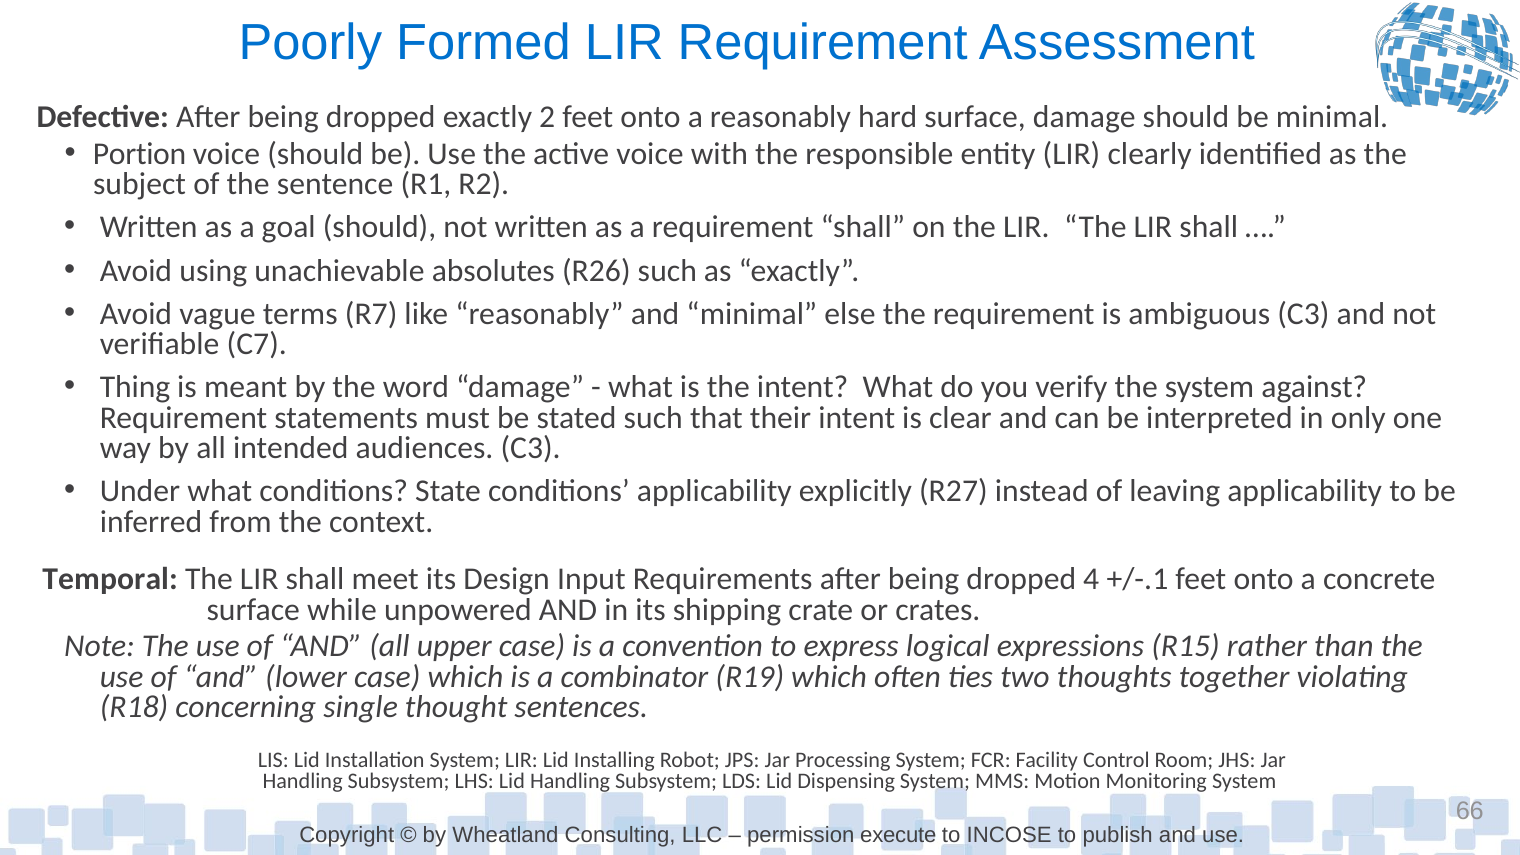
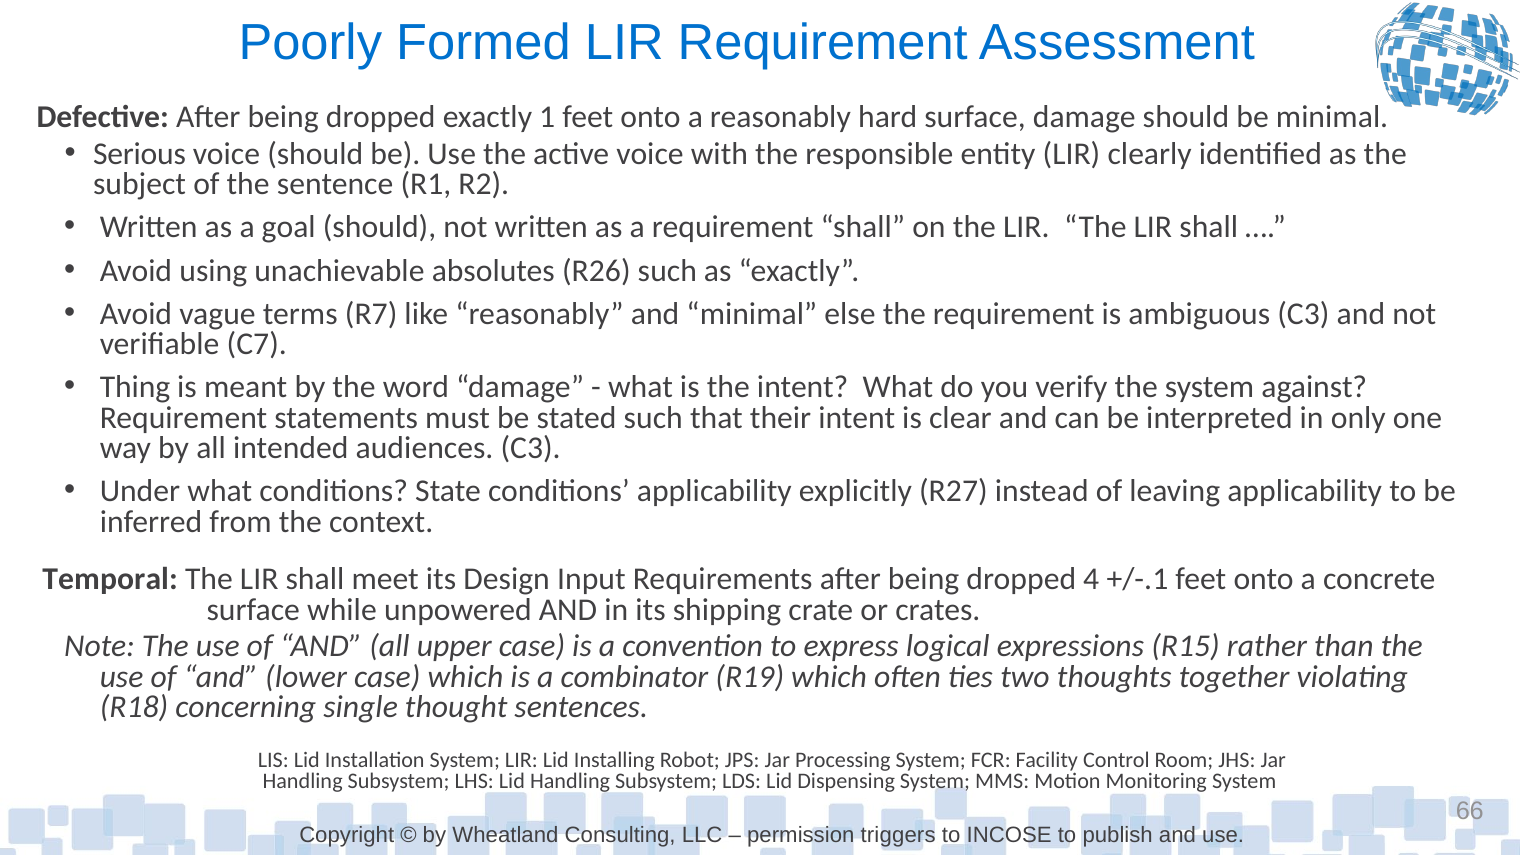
2: 2 -> 1
Portion: Portion -> Serious
execute: execute -> triggers
